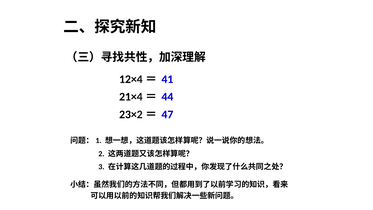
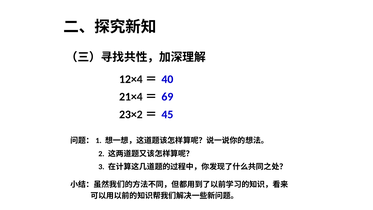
41: 41 -> 40
44: 44 -> 69
47: 47 -> 45
